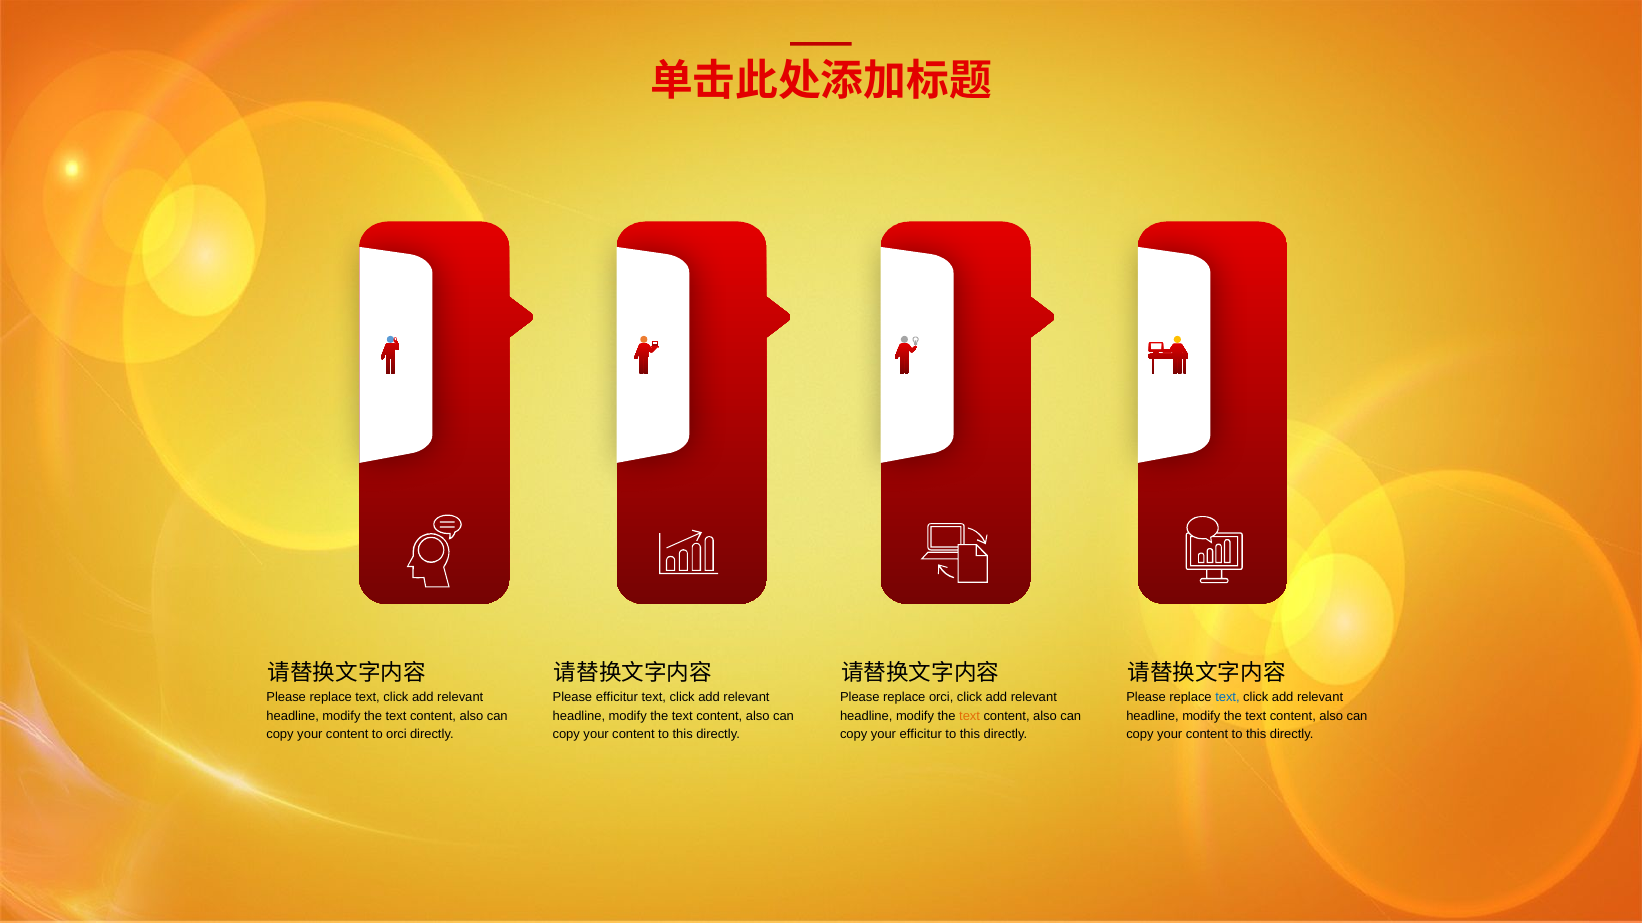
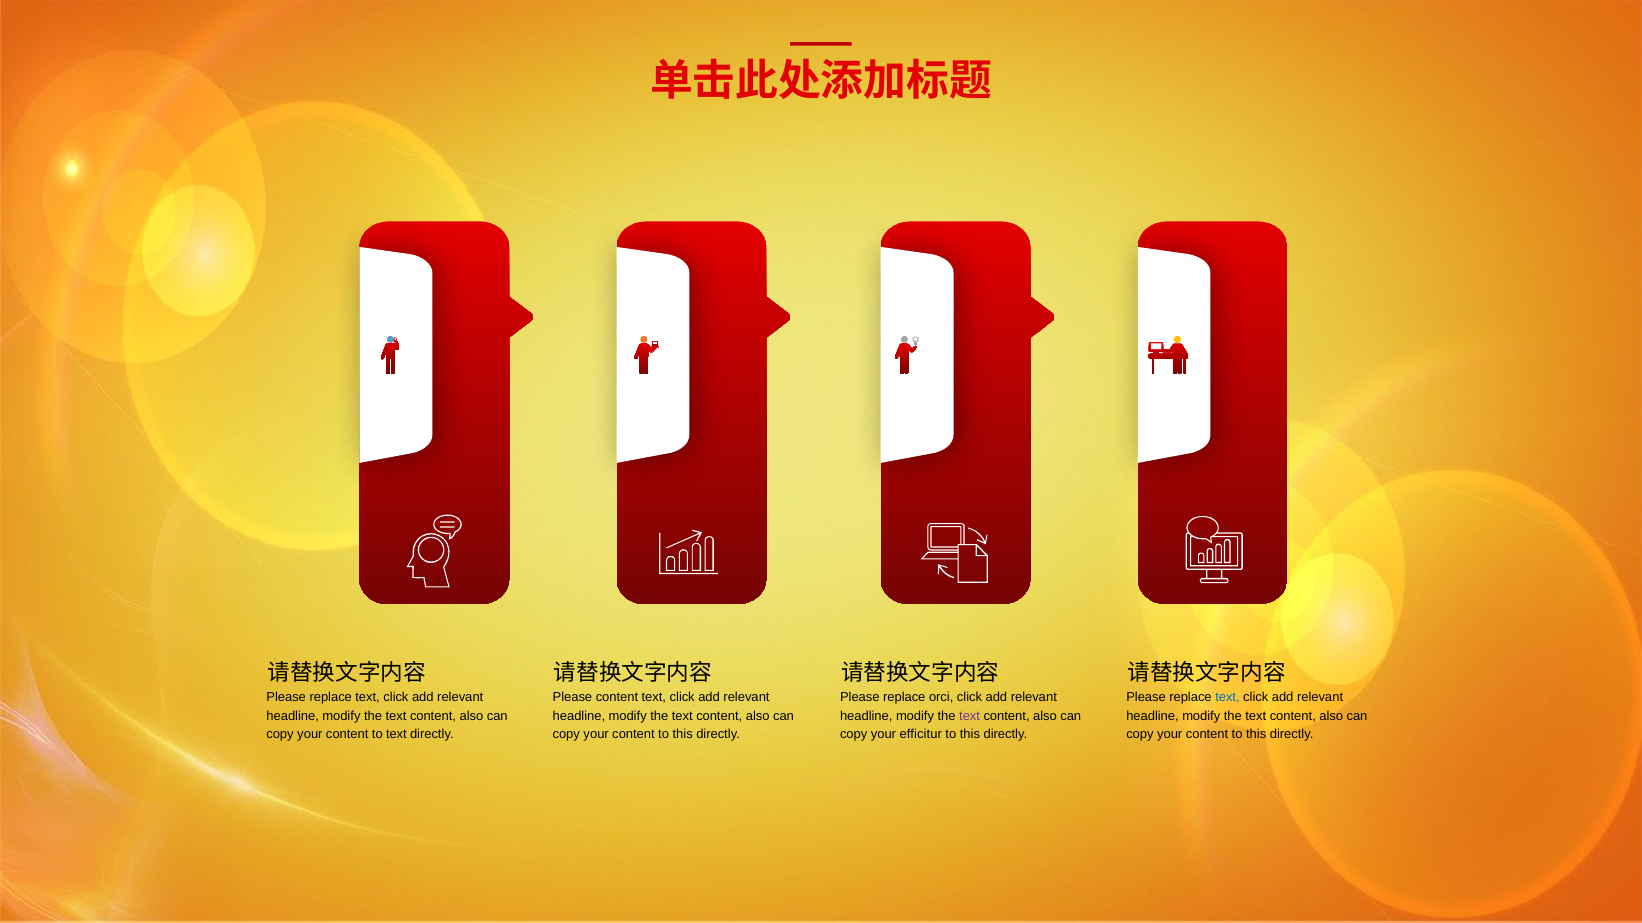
Please efficitur: efficitur -> content
text at (970, 716) colour: orange -> purple
to orci: orci -> text
